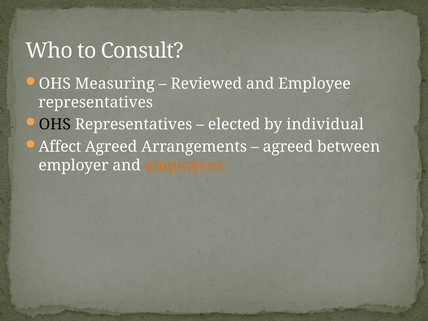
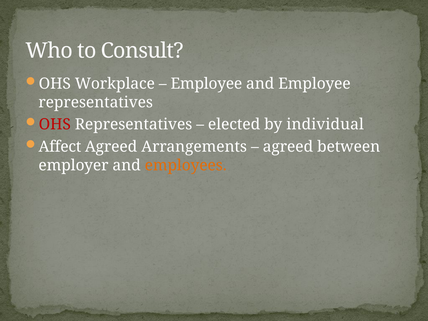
Measuring: Measuring -> Workplace
Reviewed at (206, 84): Reviewed -> Employee
OHS at (55, 125) colour: black -> red
